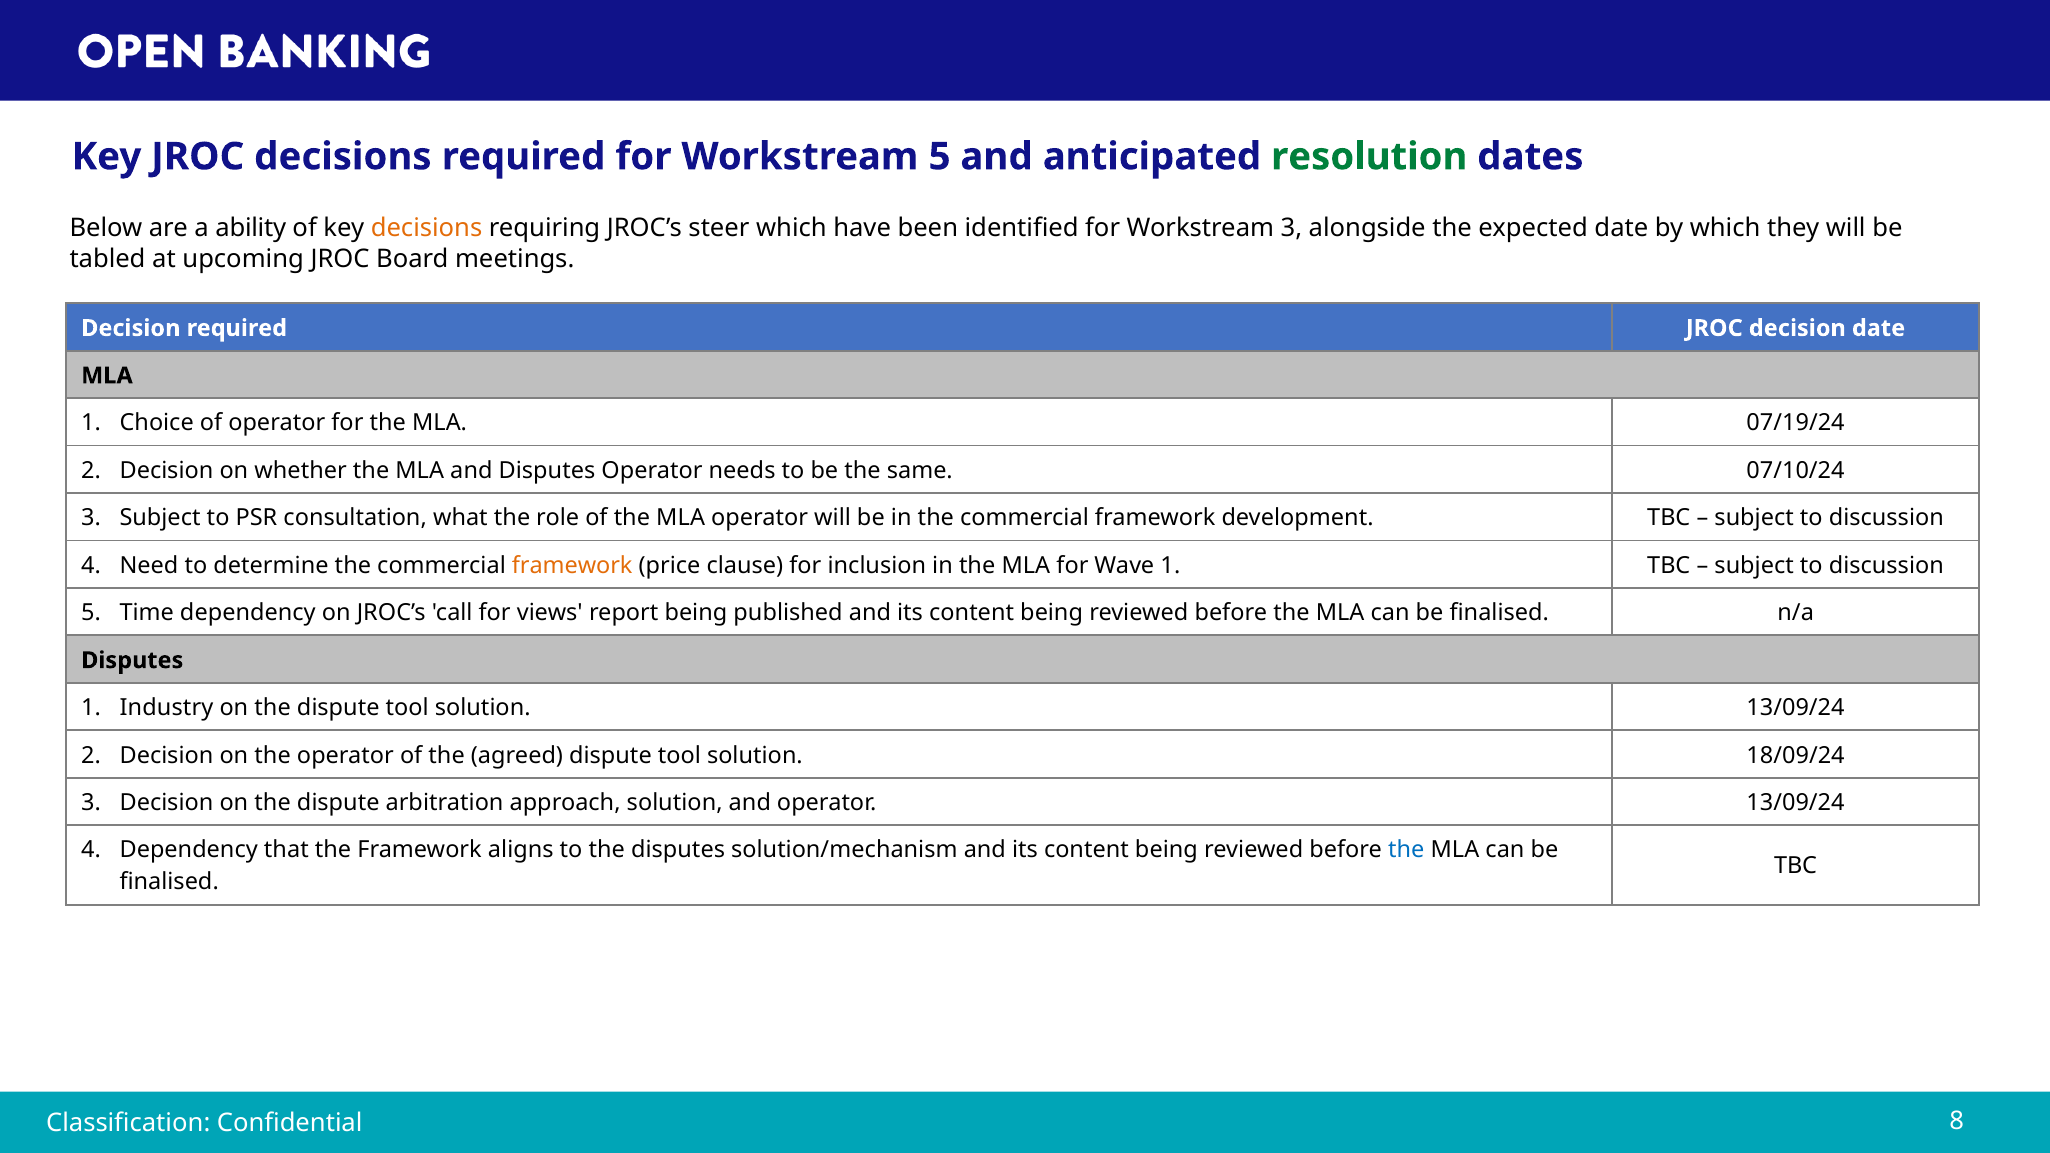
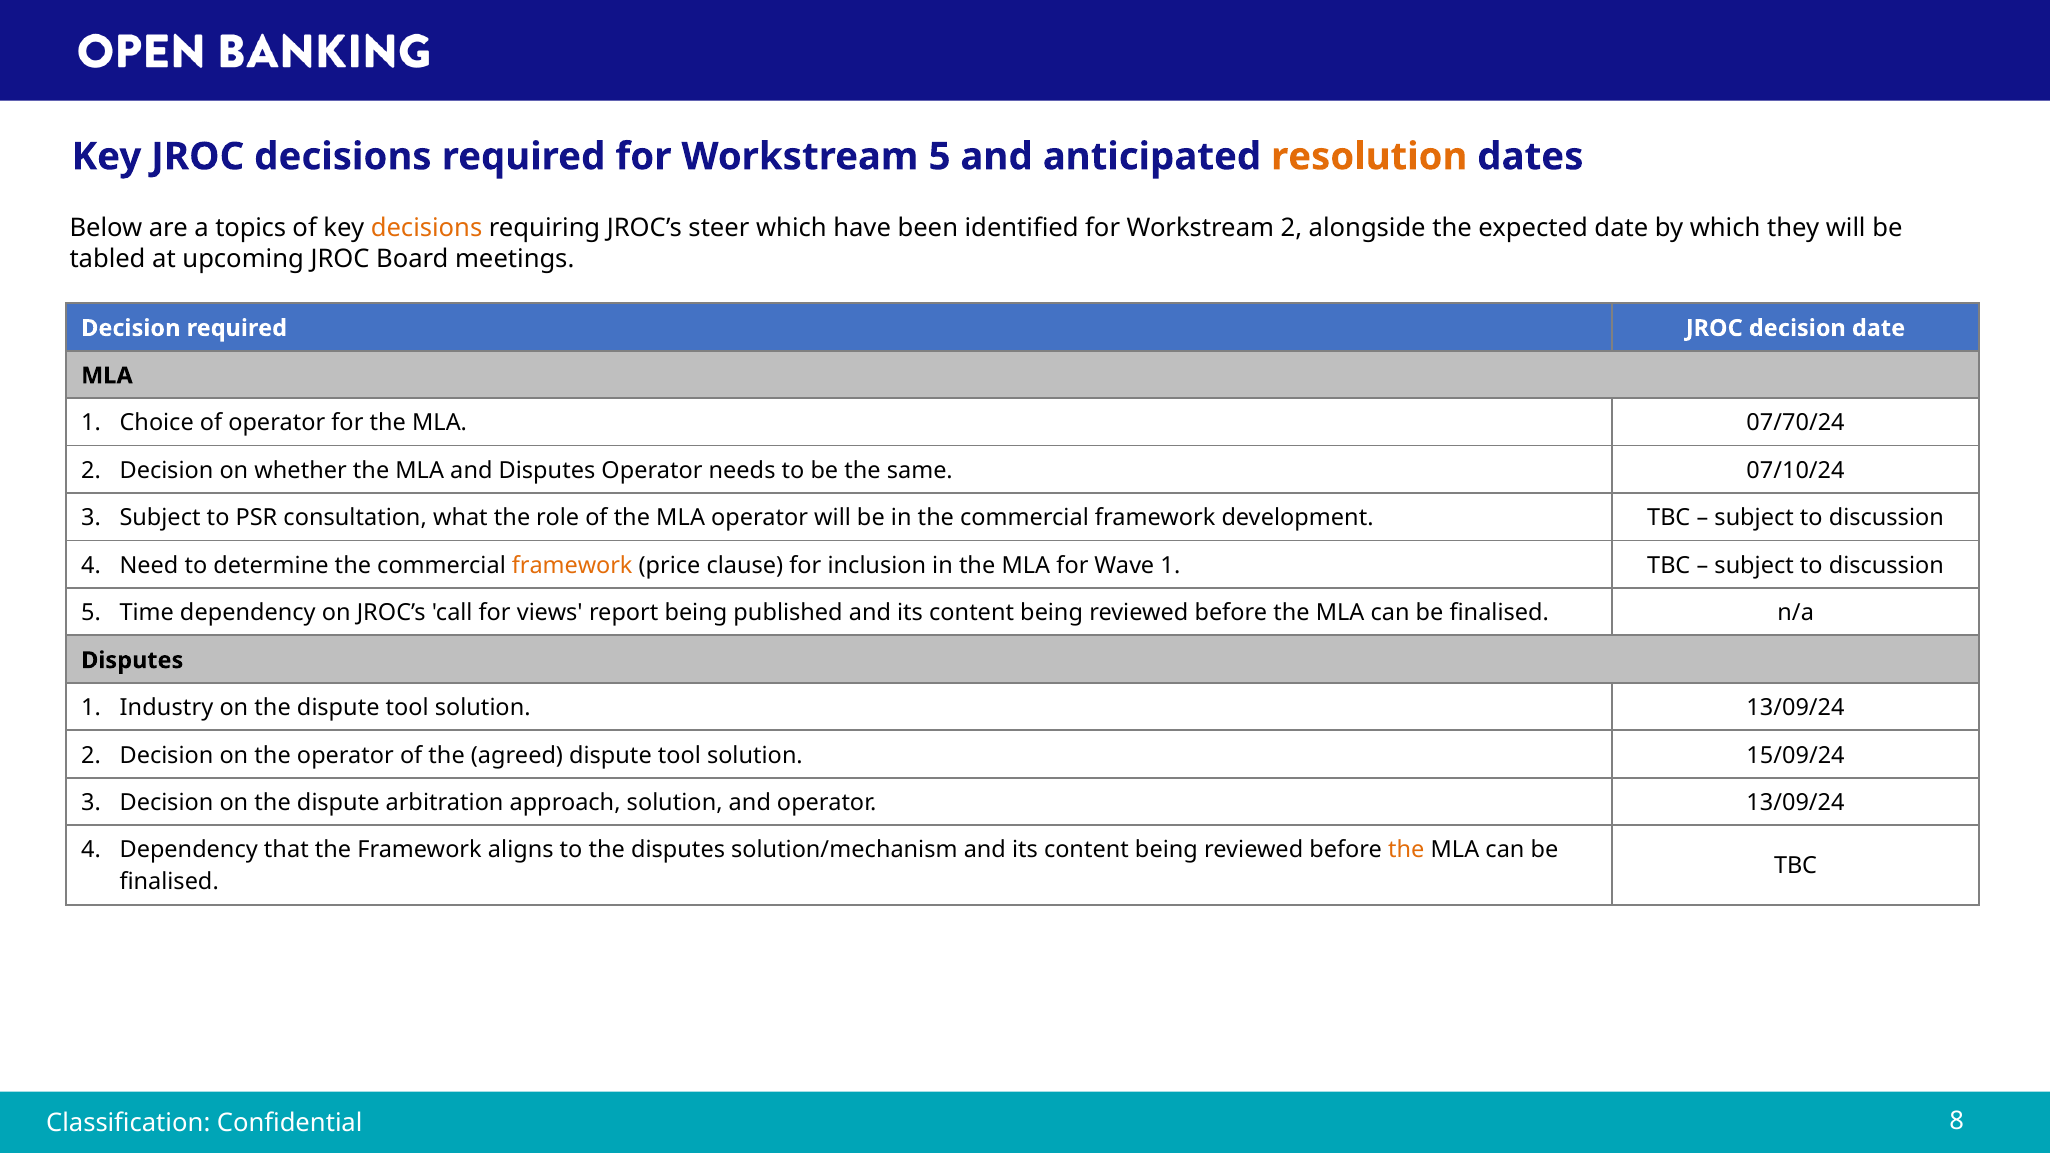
resolution colour: green -> orange
ability: ability -> topics
Workstream 3: 3 -> 2
07/19/24: 07/19/24 -> 07/70/24
18/09/24: 18/09/24 -> 15/09/24
the at (1406, 850) colour: blue -> orange
